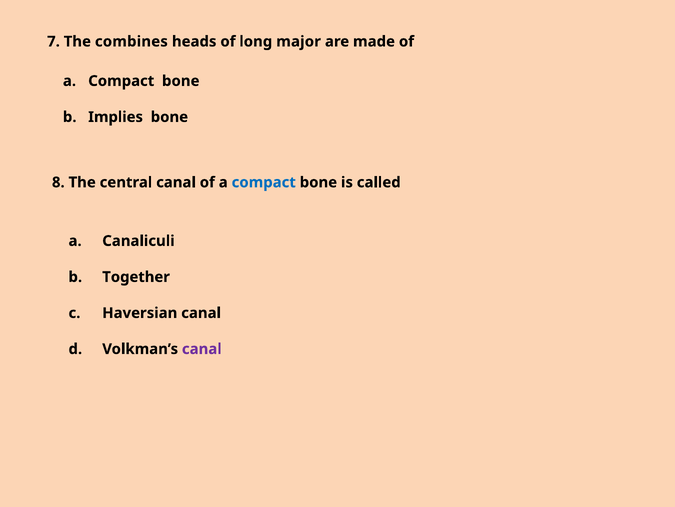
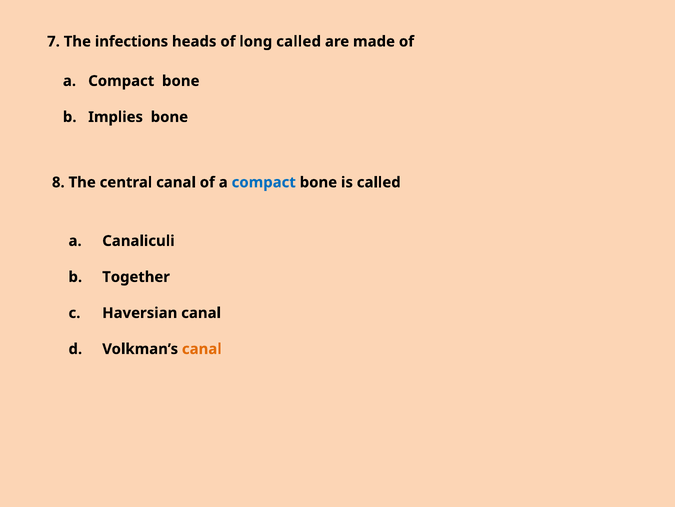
combines: combines -> infections
long major: major -> called
canal at (202, 349) colour: purple -> orange
